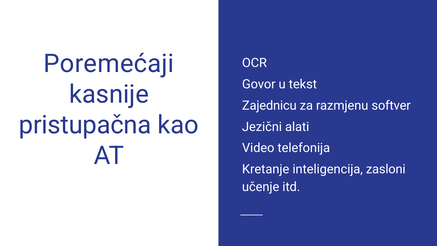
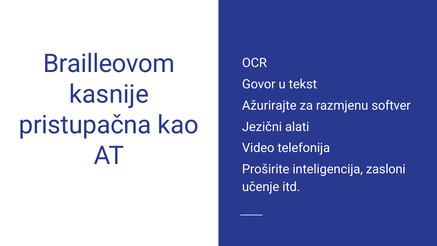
Poremećaji: Poremećaji -> Brailleovom
Zajednicu: Zajednicu -> Ažurirajte
Kretanje: Kretanje -> Proširite
